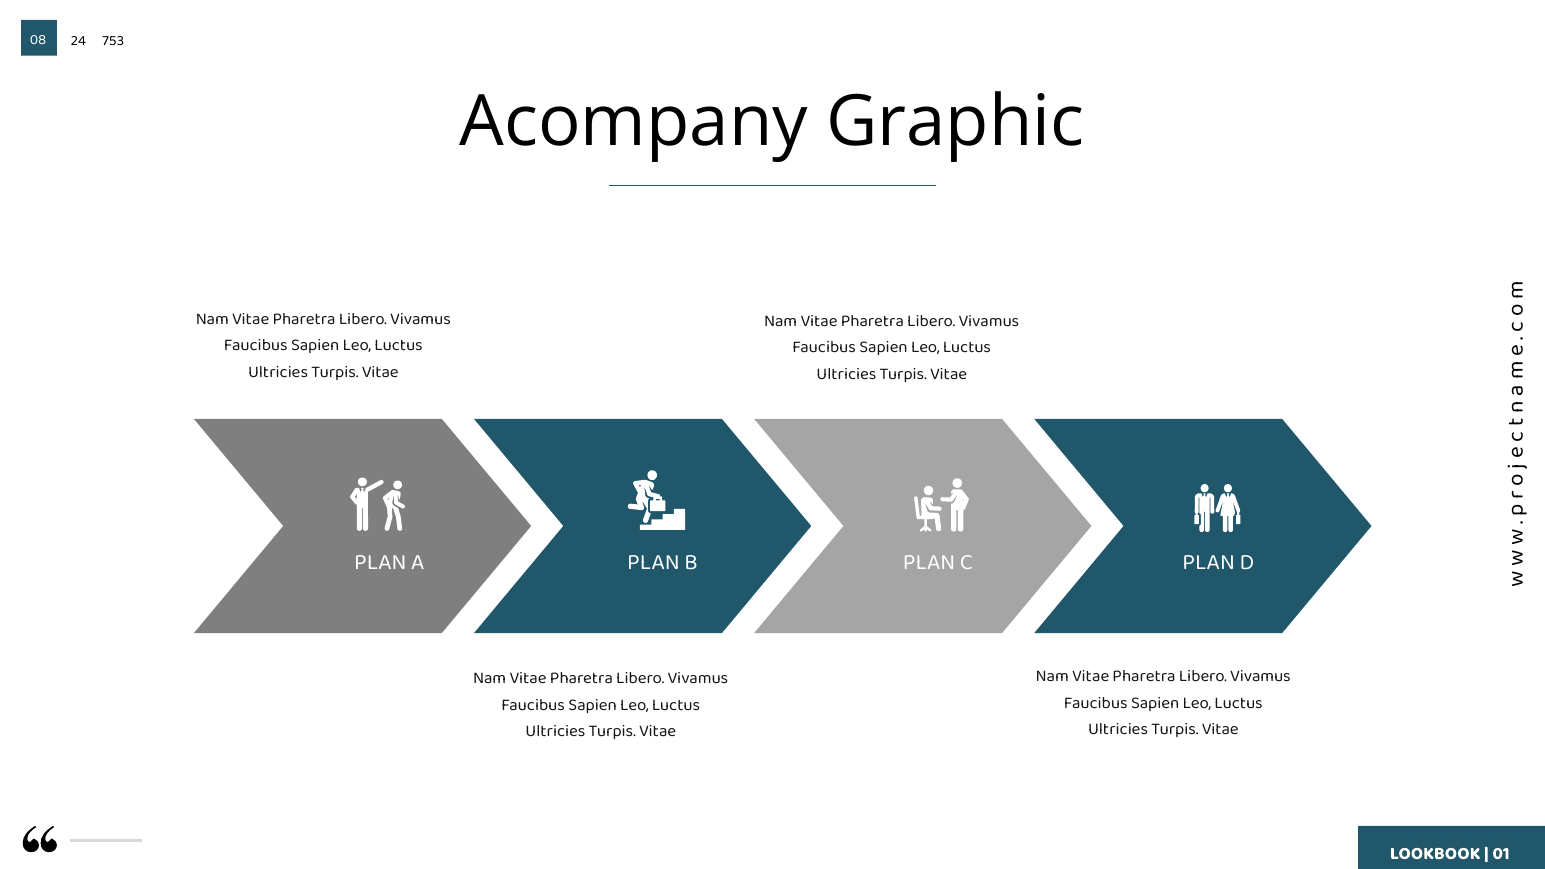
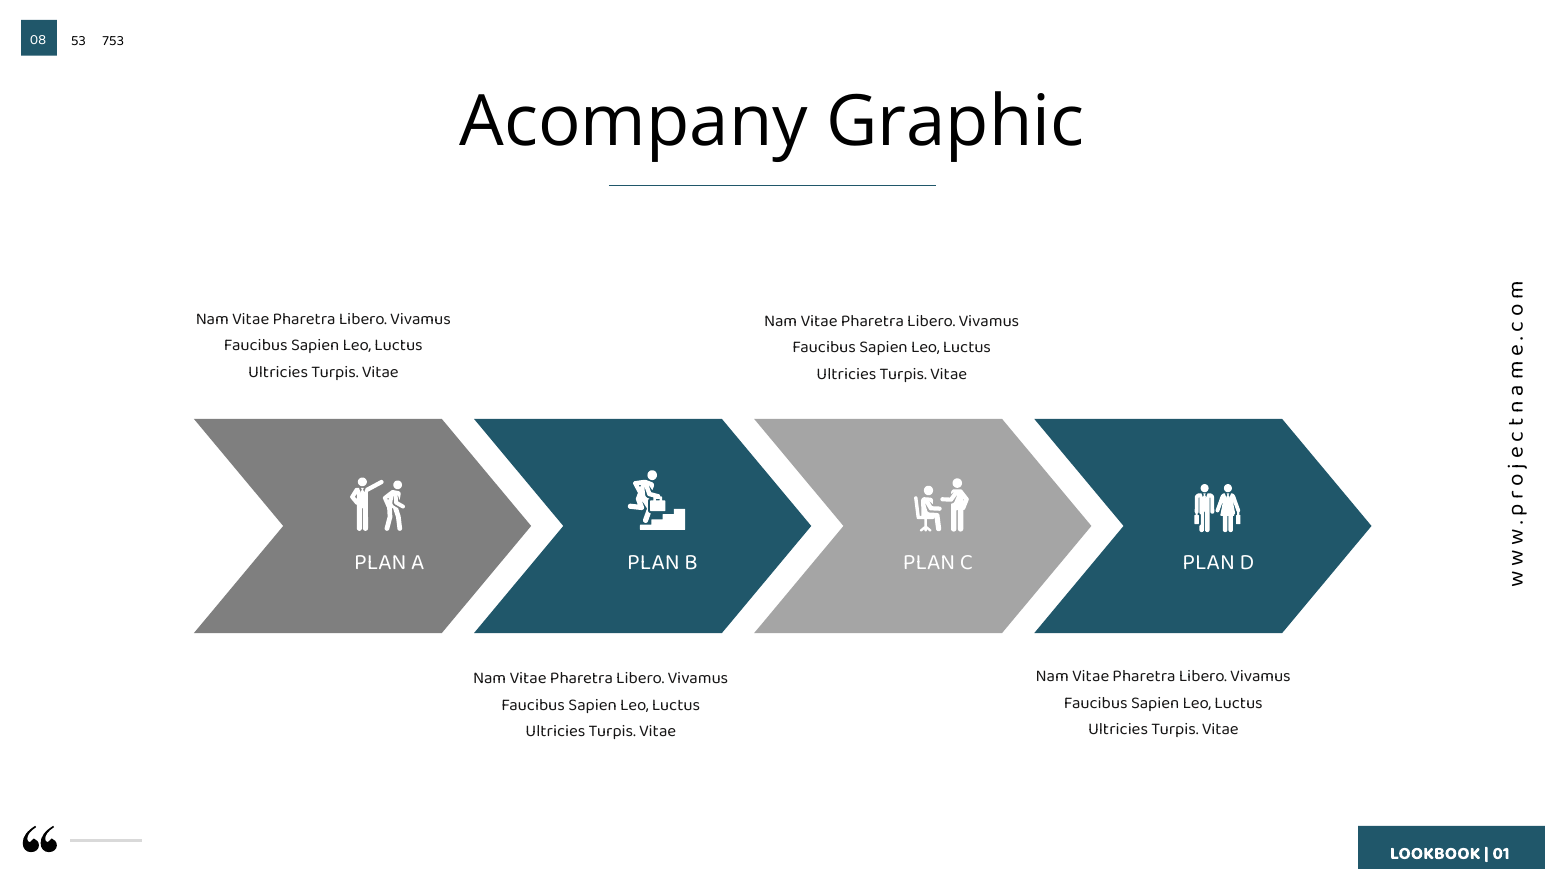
24: 24 -> 53
